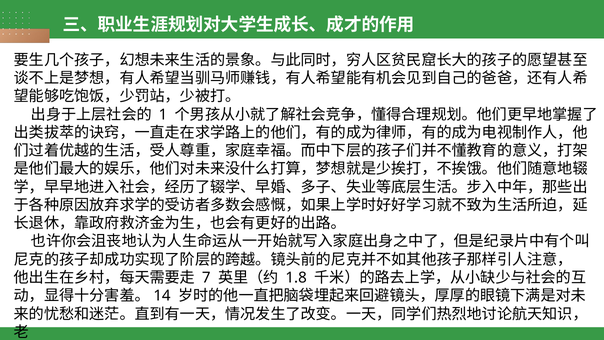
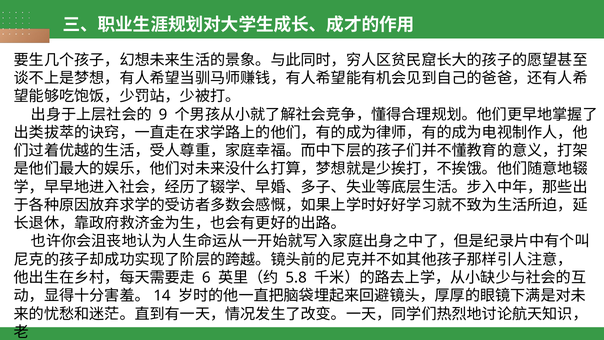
1: 1 -> 9
7: 7 -> 6
1.8: 1.8 -> 5.8
